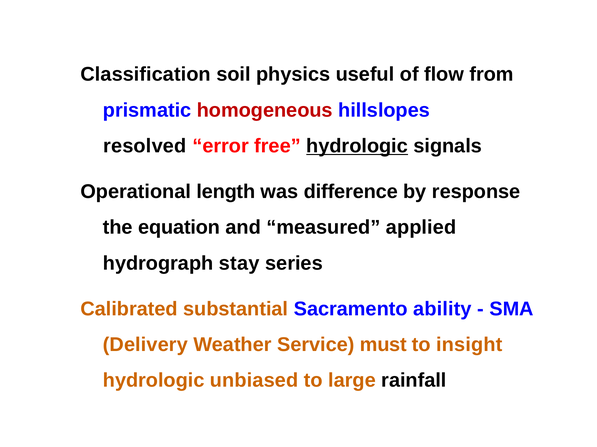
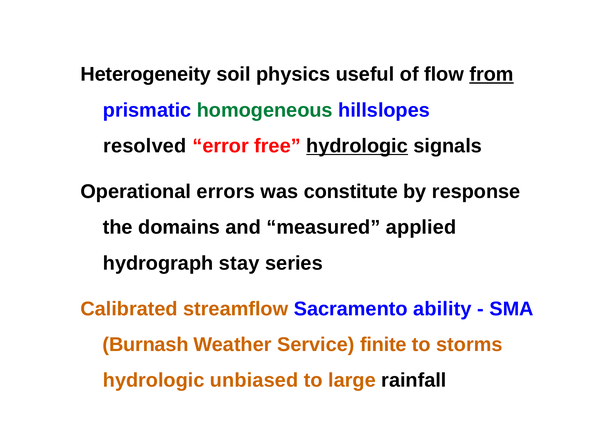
Classification: Classification -> Heterogeneity
from underline: none -> present
homogeneous colour: red -> green
length: length -> errors
difference: difference -> constitute
equation: equation -> domains
substantial: substantial -> streamflow
Delivery: Delivery -> Burnash
must: must -> finite
insight: insight -> storms
